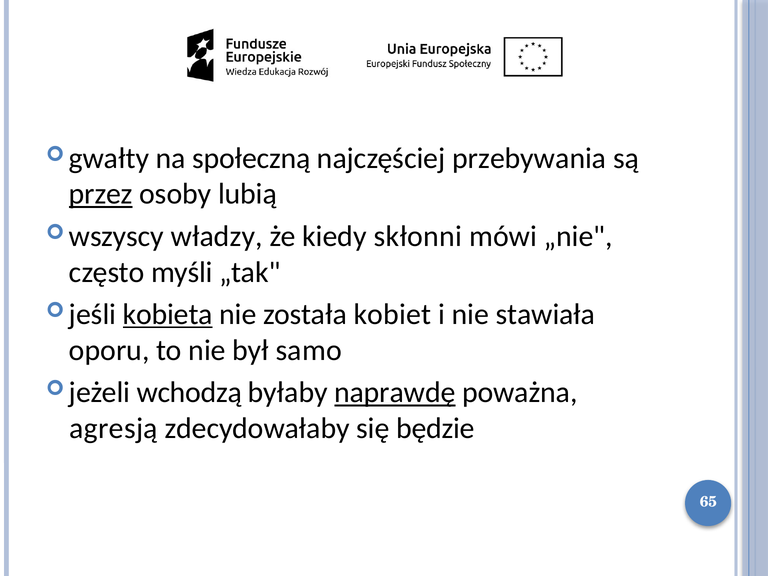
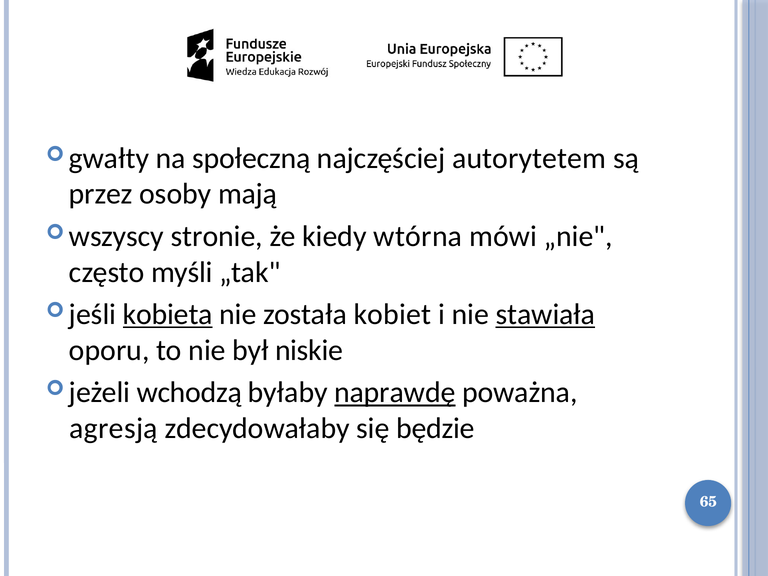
przebywania: przebywania -> autorytetem
przez underline: present -> none
lubią: lubią -> mają
władzy: władzy -> stronie
skłonni: skłonni -> wtórna
stawiała underline: none -> present
samo: samo -> niskie
